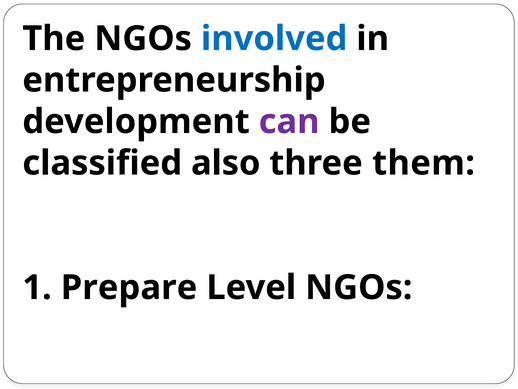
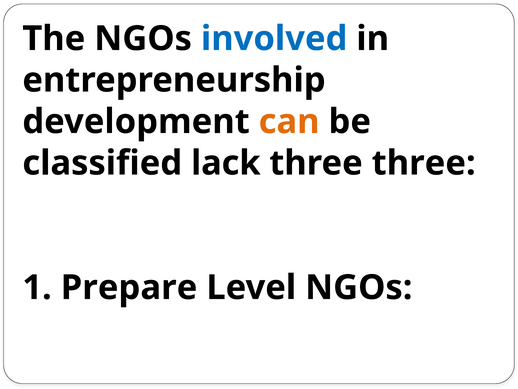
can colour: purple -> orange
also: also -> lack
three them: them -> three
